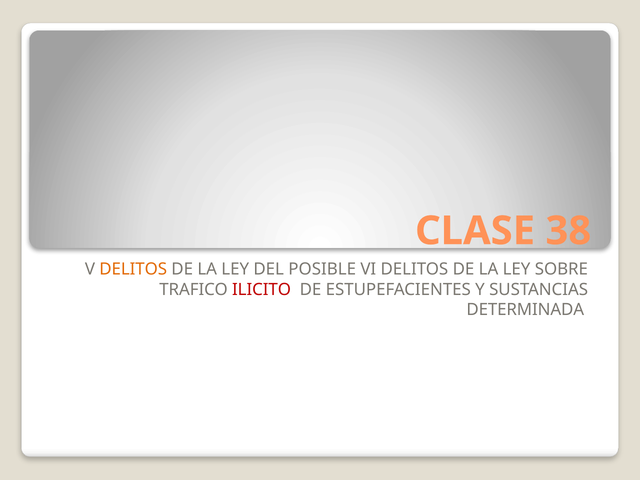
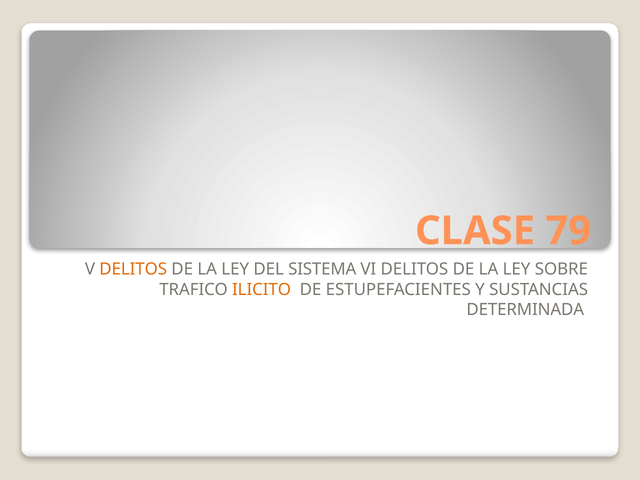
38: 38 -> 79
POSIBLE: POSIBLE -> SISTEMA
ILICITO colour: red -> orange
